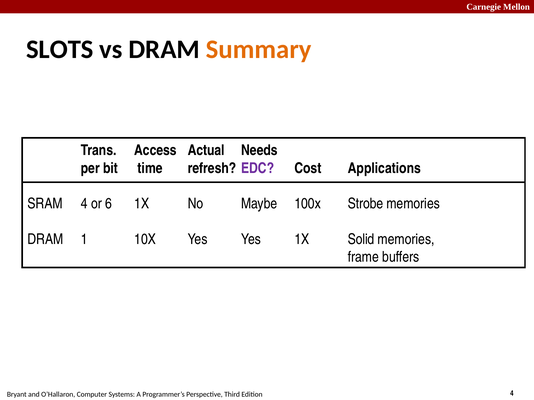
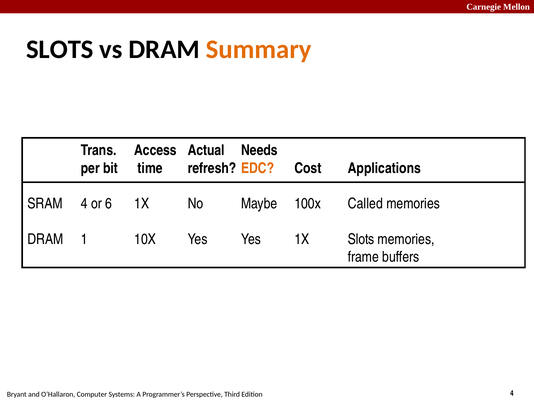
EDC colour: purple -> orange
Strobe: Strobe -> Called
1X Solid: Solid -> Slots
